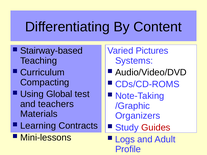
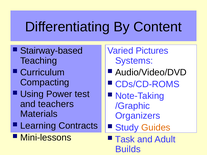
Global: Global -> Power
Guides colour: red -> orange
Logs: Logs -> Task
Profile: Profile -> Builds
